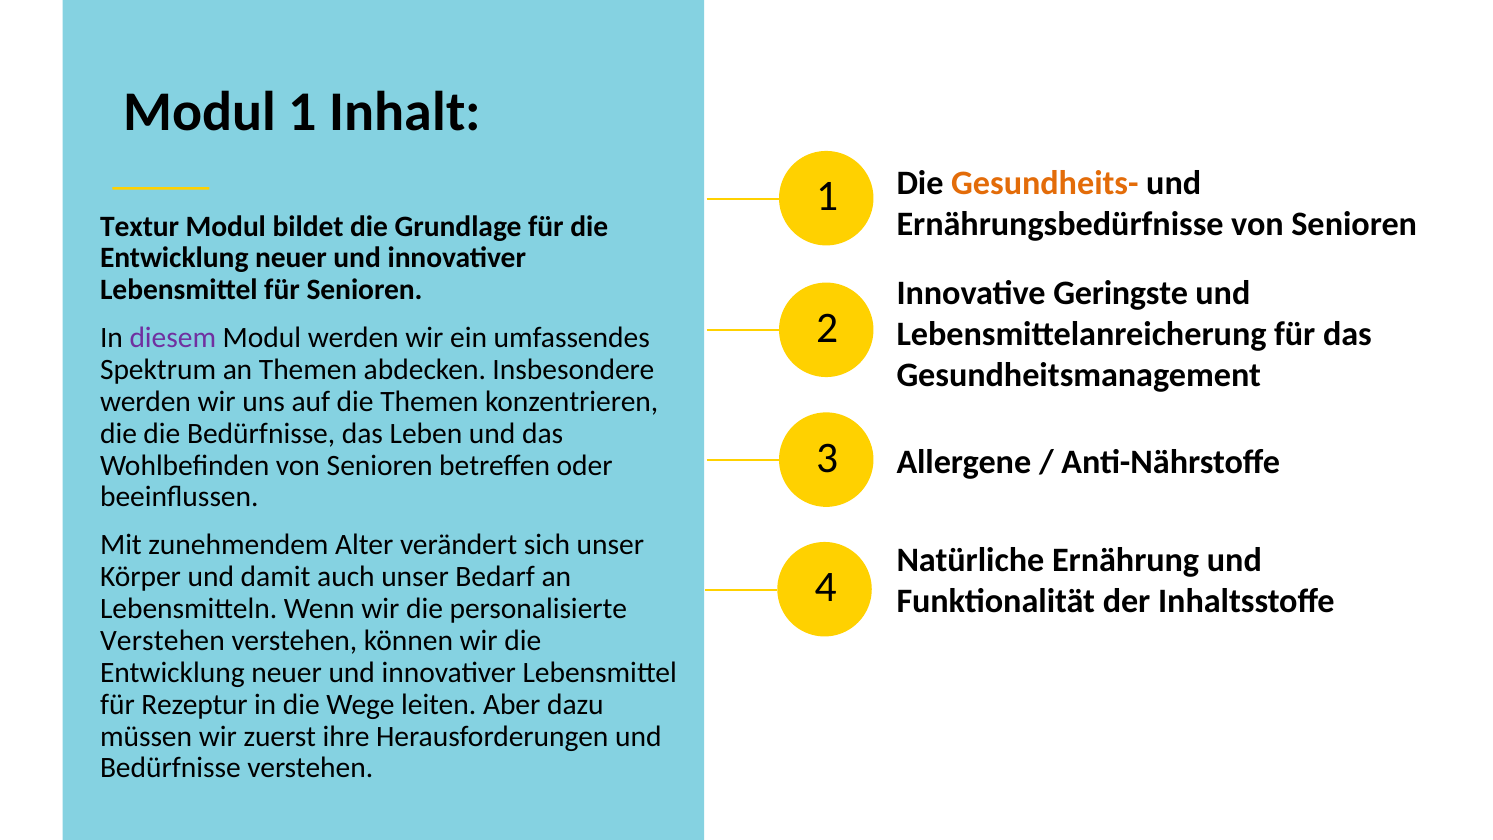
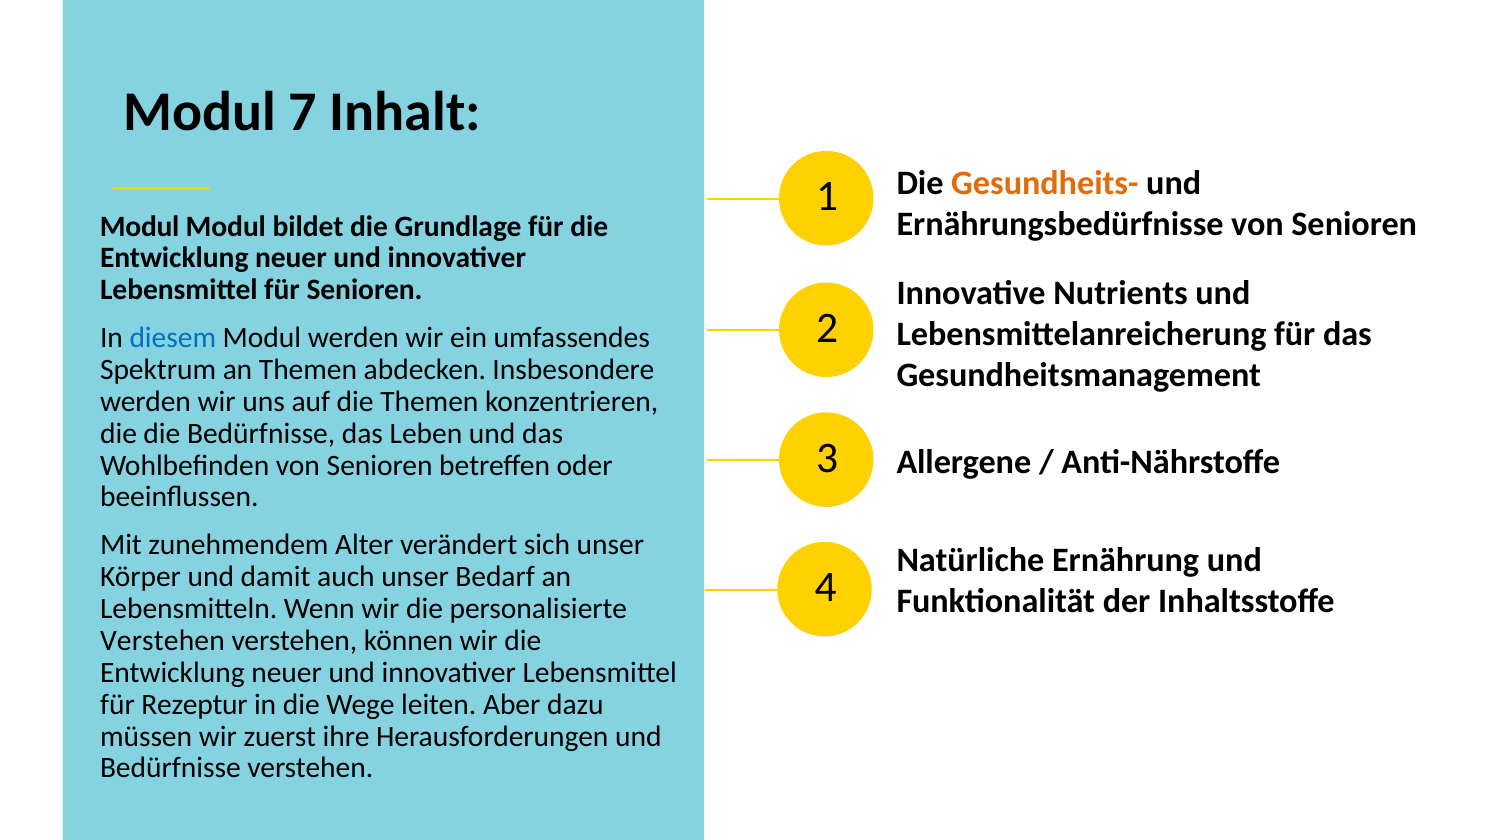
Modul 1: 1 -> 7
Textur at (140, 226): Textur -> Modul
Geringste: Geringste -> Nutrients
diesem colour: purple -> blue
